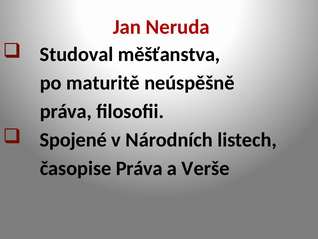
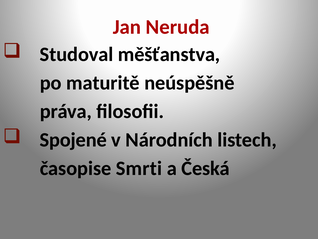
časopise Práva: Práva -> Smrti
Verše: Verše -> Česká
